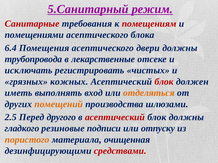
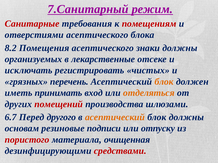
5.Санитарный: 5.Санитарный -> 7.Санитарный
помещениями: помещениями -> отверстиями
6.4: 6.4 -> 8.2
двери: двери -> знаки
трубопровода: трубопровода -> организуемых
кожных: кожных -> перечень
блок at (164, 82) colour: red -> orange
выполнять: выполнять -> принимать
помещений colour: orange -> red
2.5: 2.5 -> 6.7
асептический at (115, 118) colour: red -> orange
гладкого: гладкого -> основам
пористого colour: orange -> red
